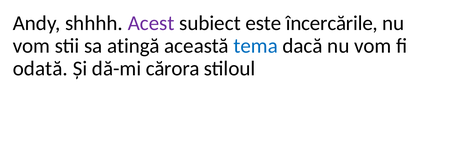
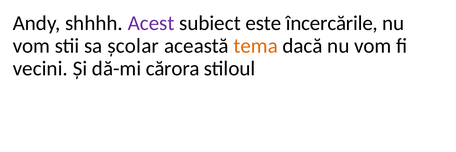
atingă: atingă -> școlar
tema colour: blue -> orange
odată: odată -> vecini
